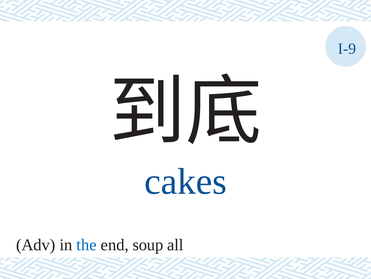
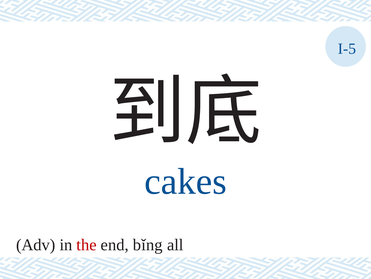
I-9: I-9 -> I-5
the colour: blue -> red
soup: soup -> bǐng
